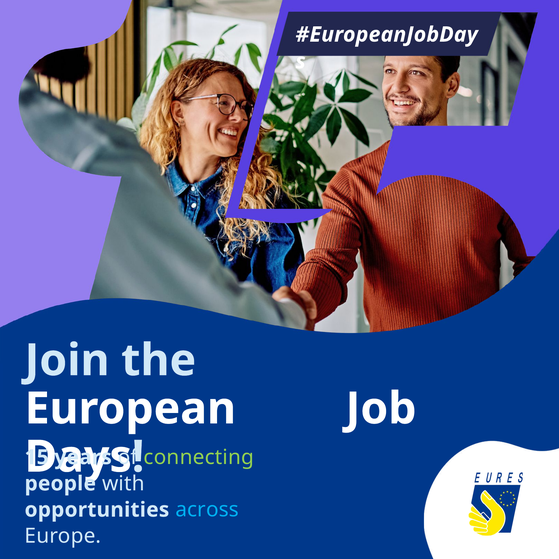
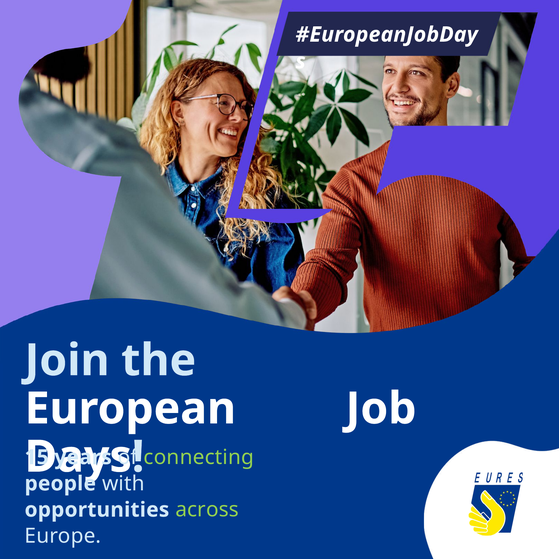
across colour: light blue -> light green
